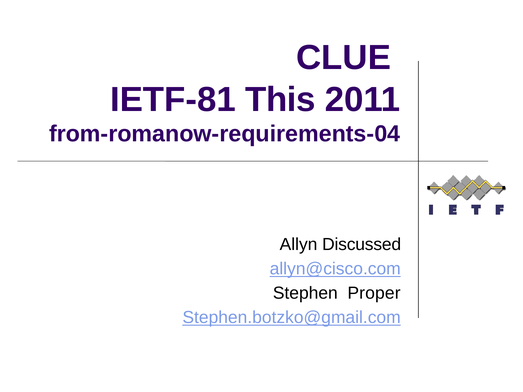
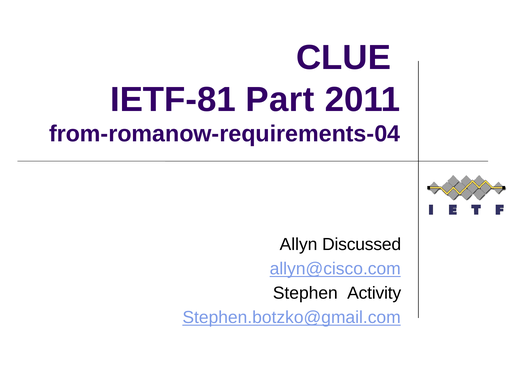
This: This -> Part
Proper: Proper -> Activity
